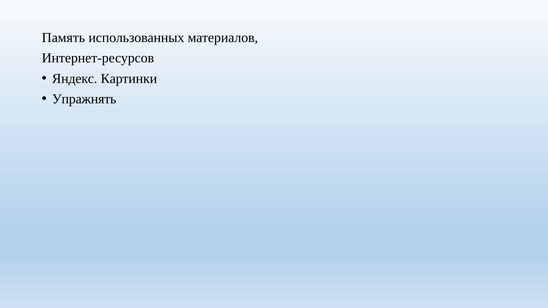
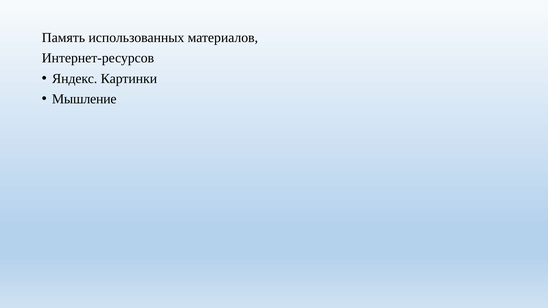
Упражнять: Упражнять -> Мышление
